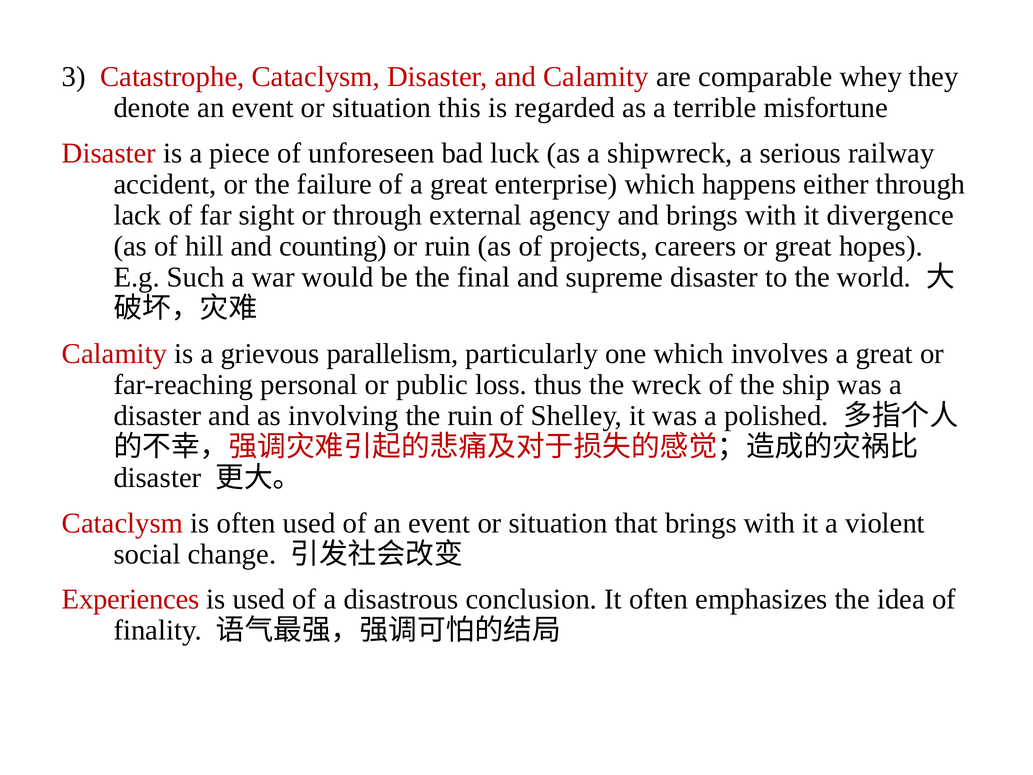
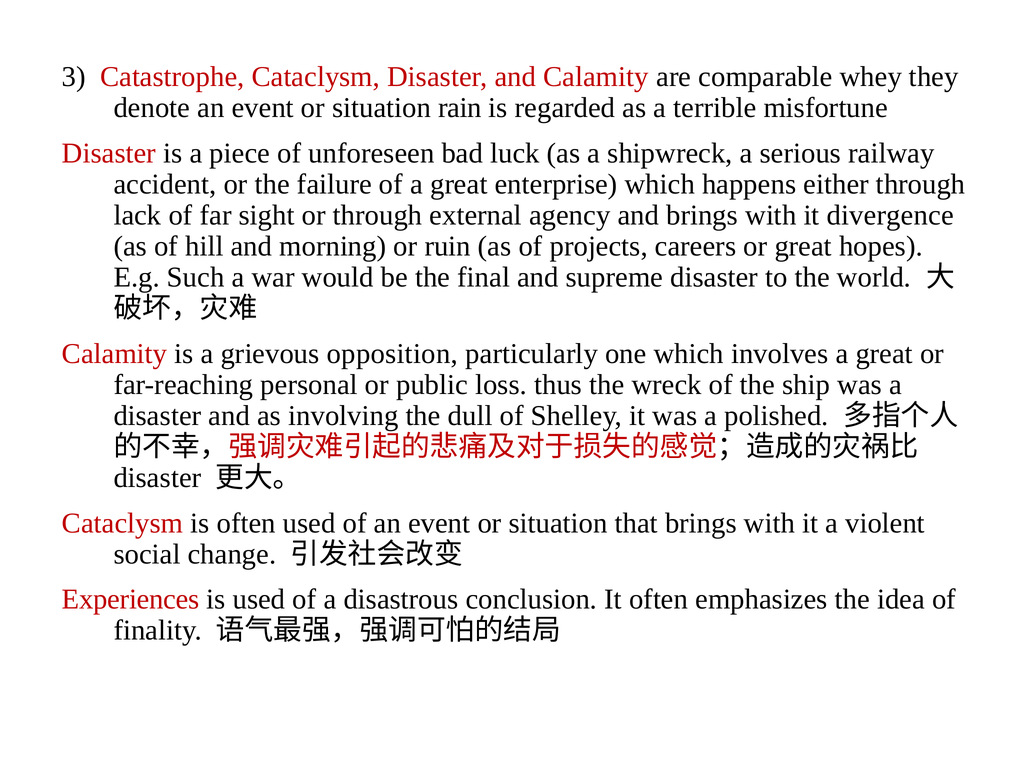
this: this -> rain
counting: counting -> morning
parallelism: parallelism -> opposition
the ruin: ruin -> dull
